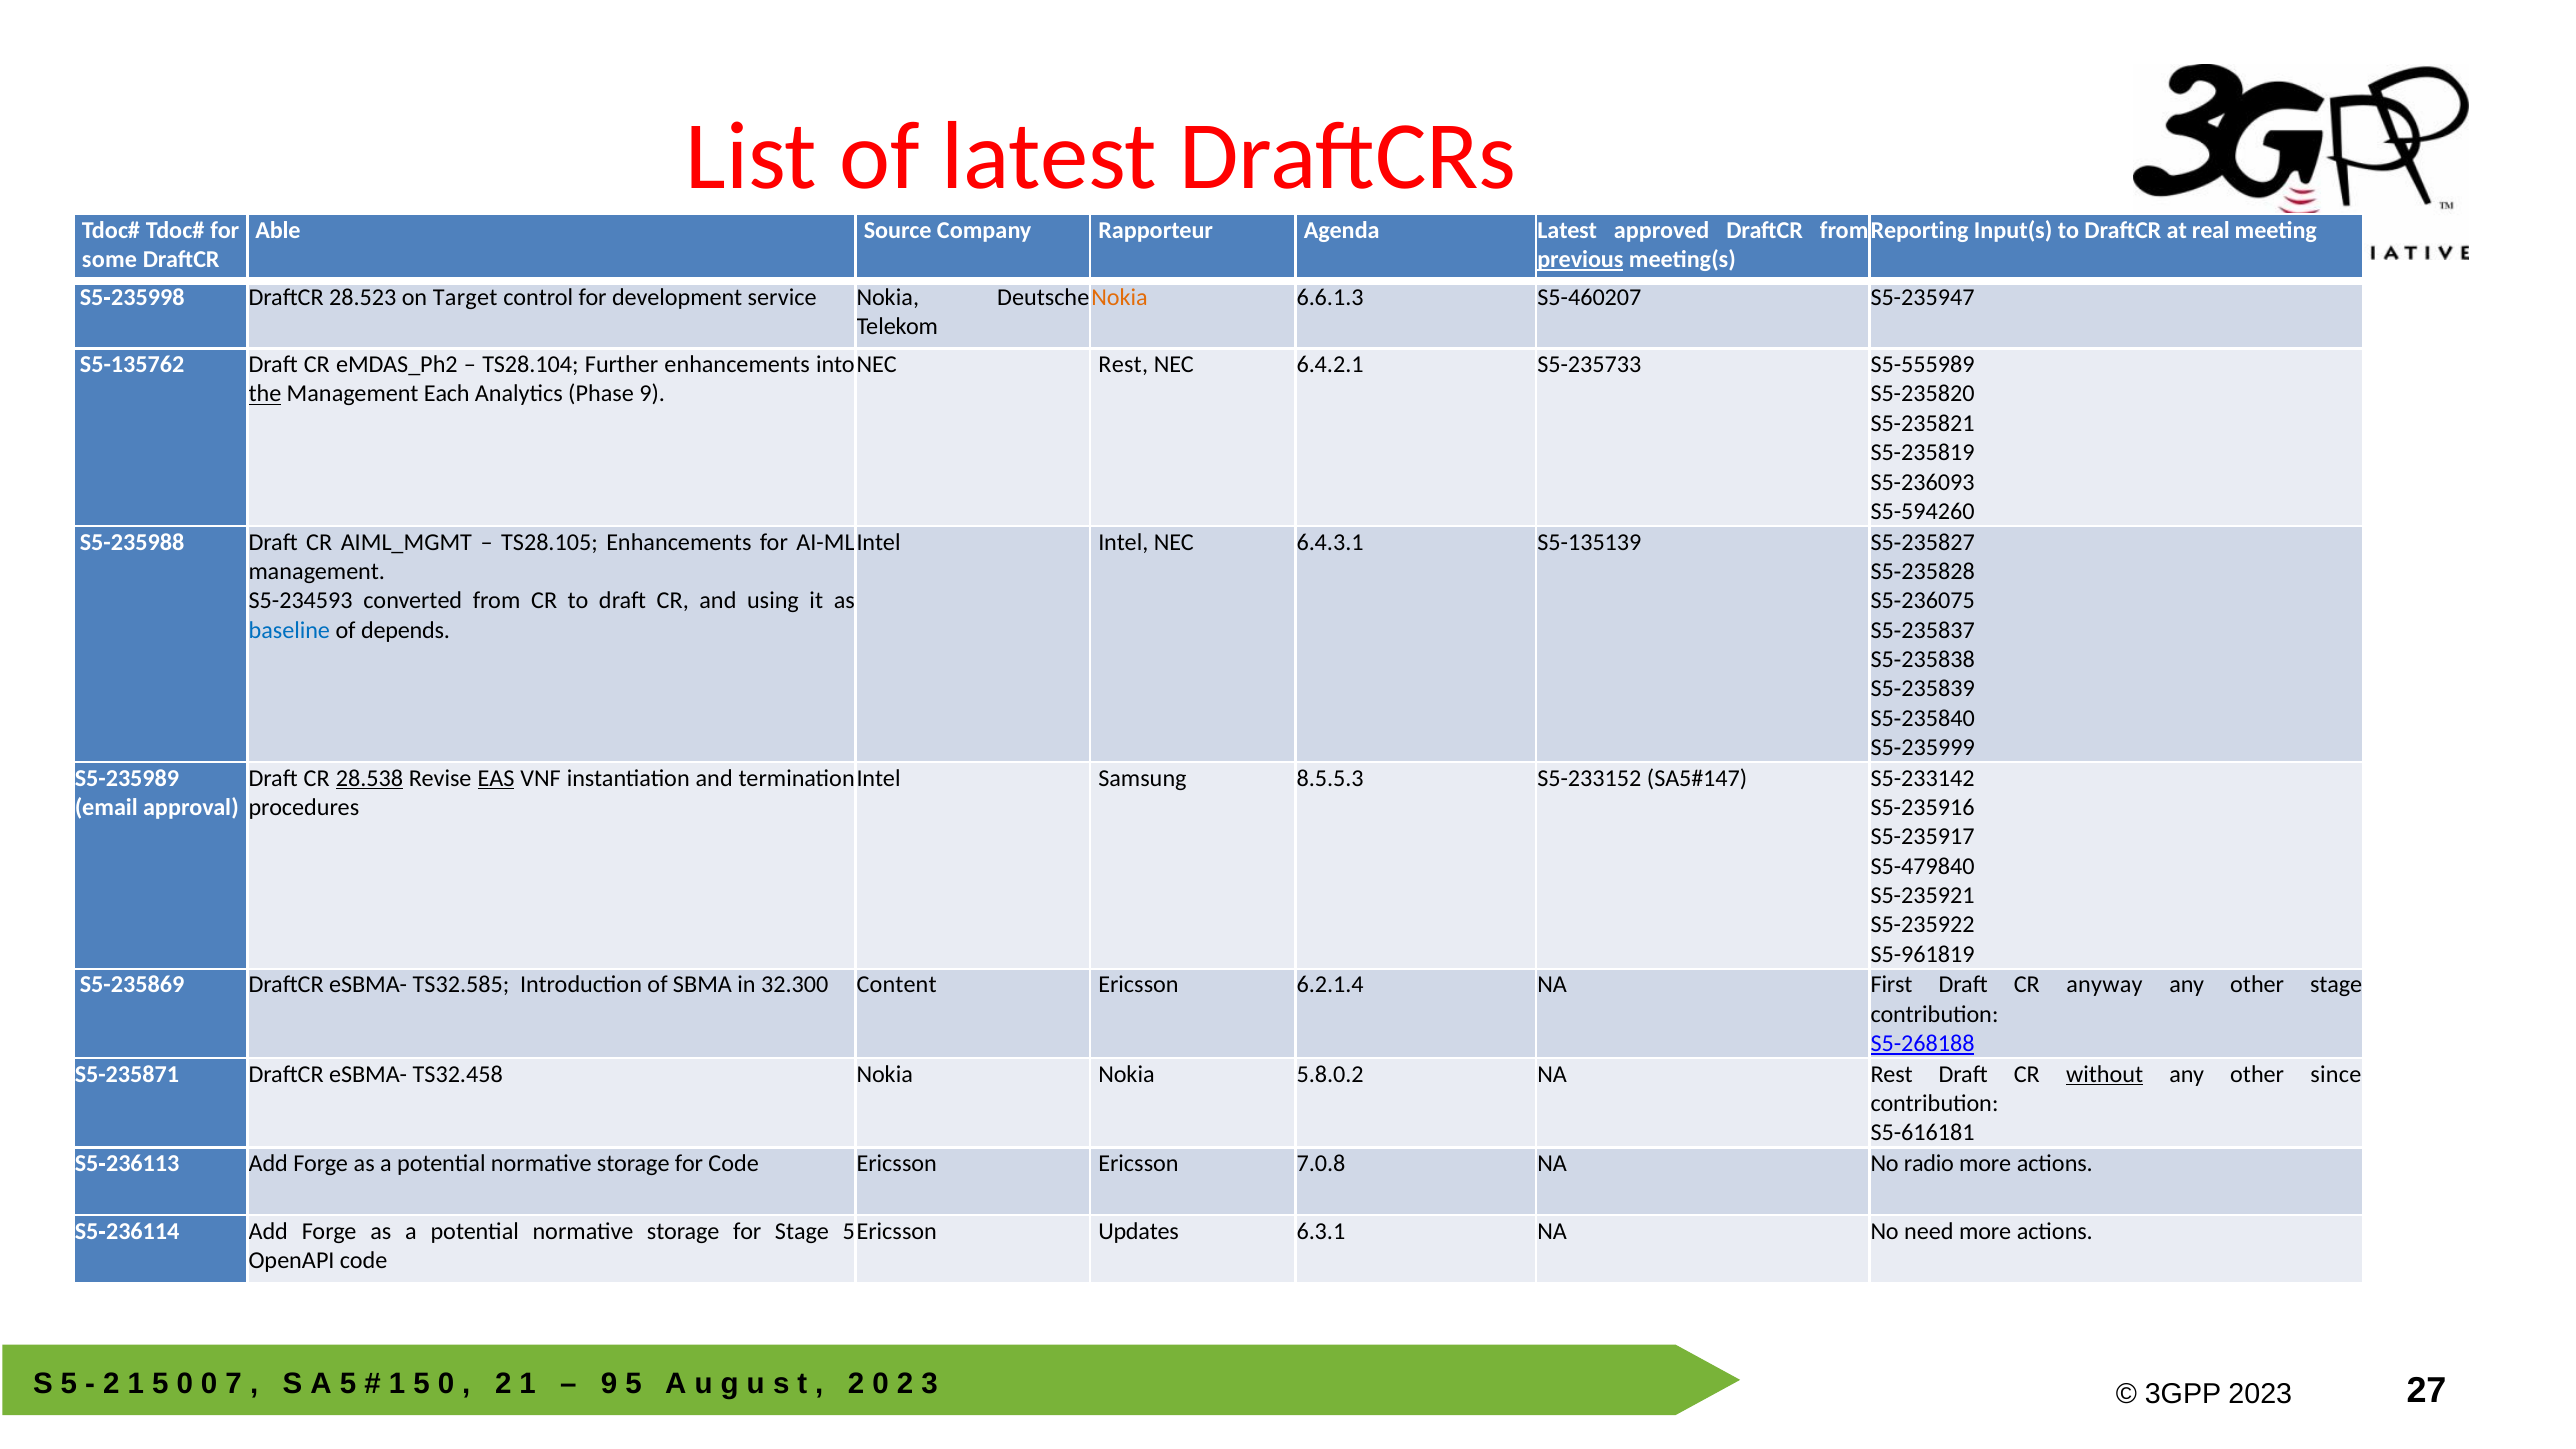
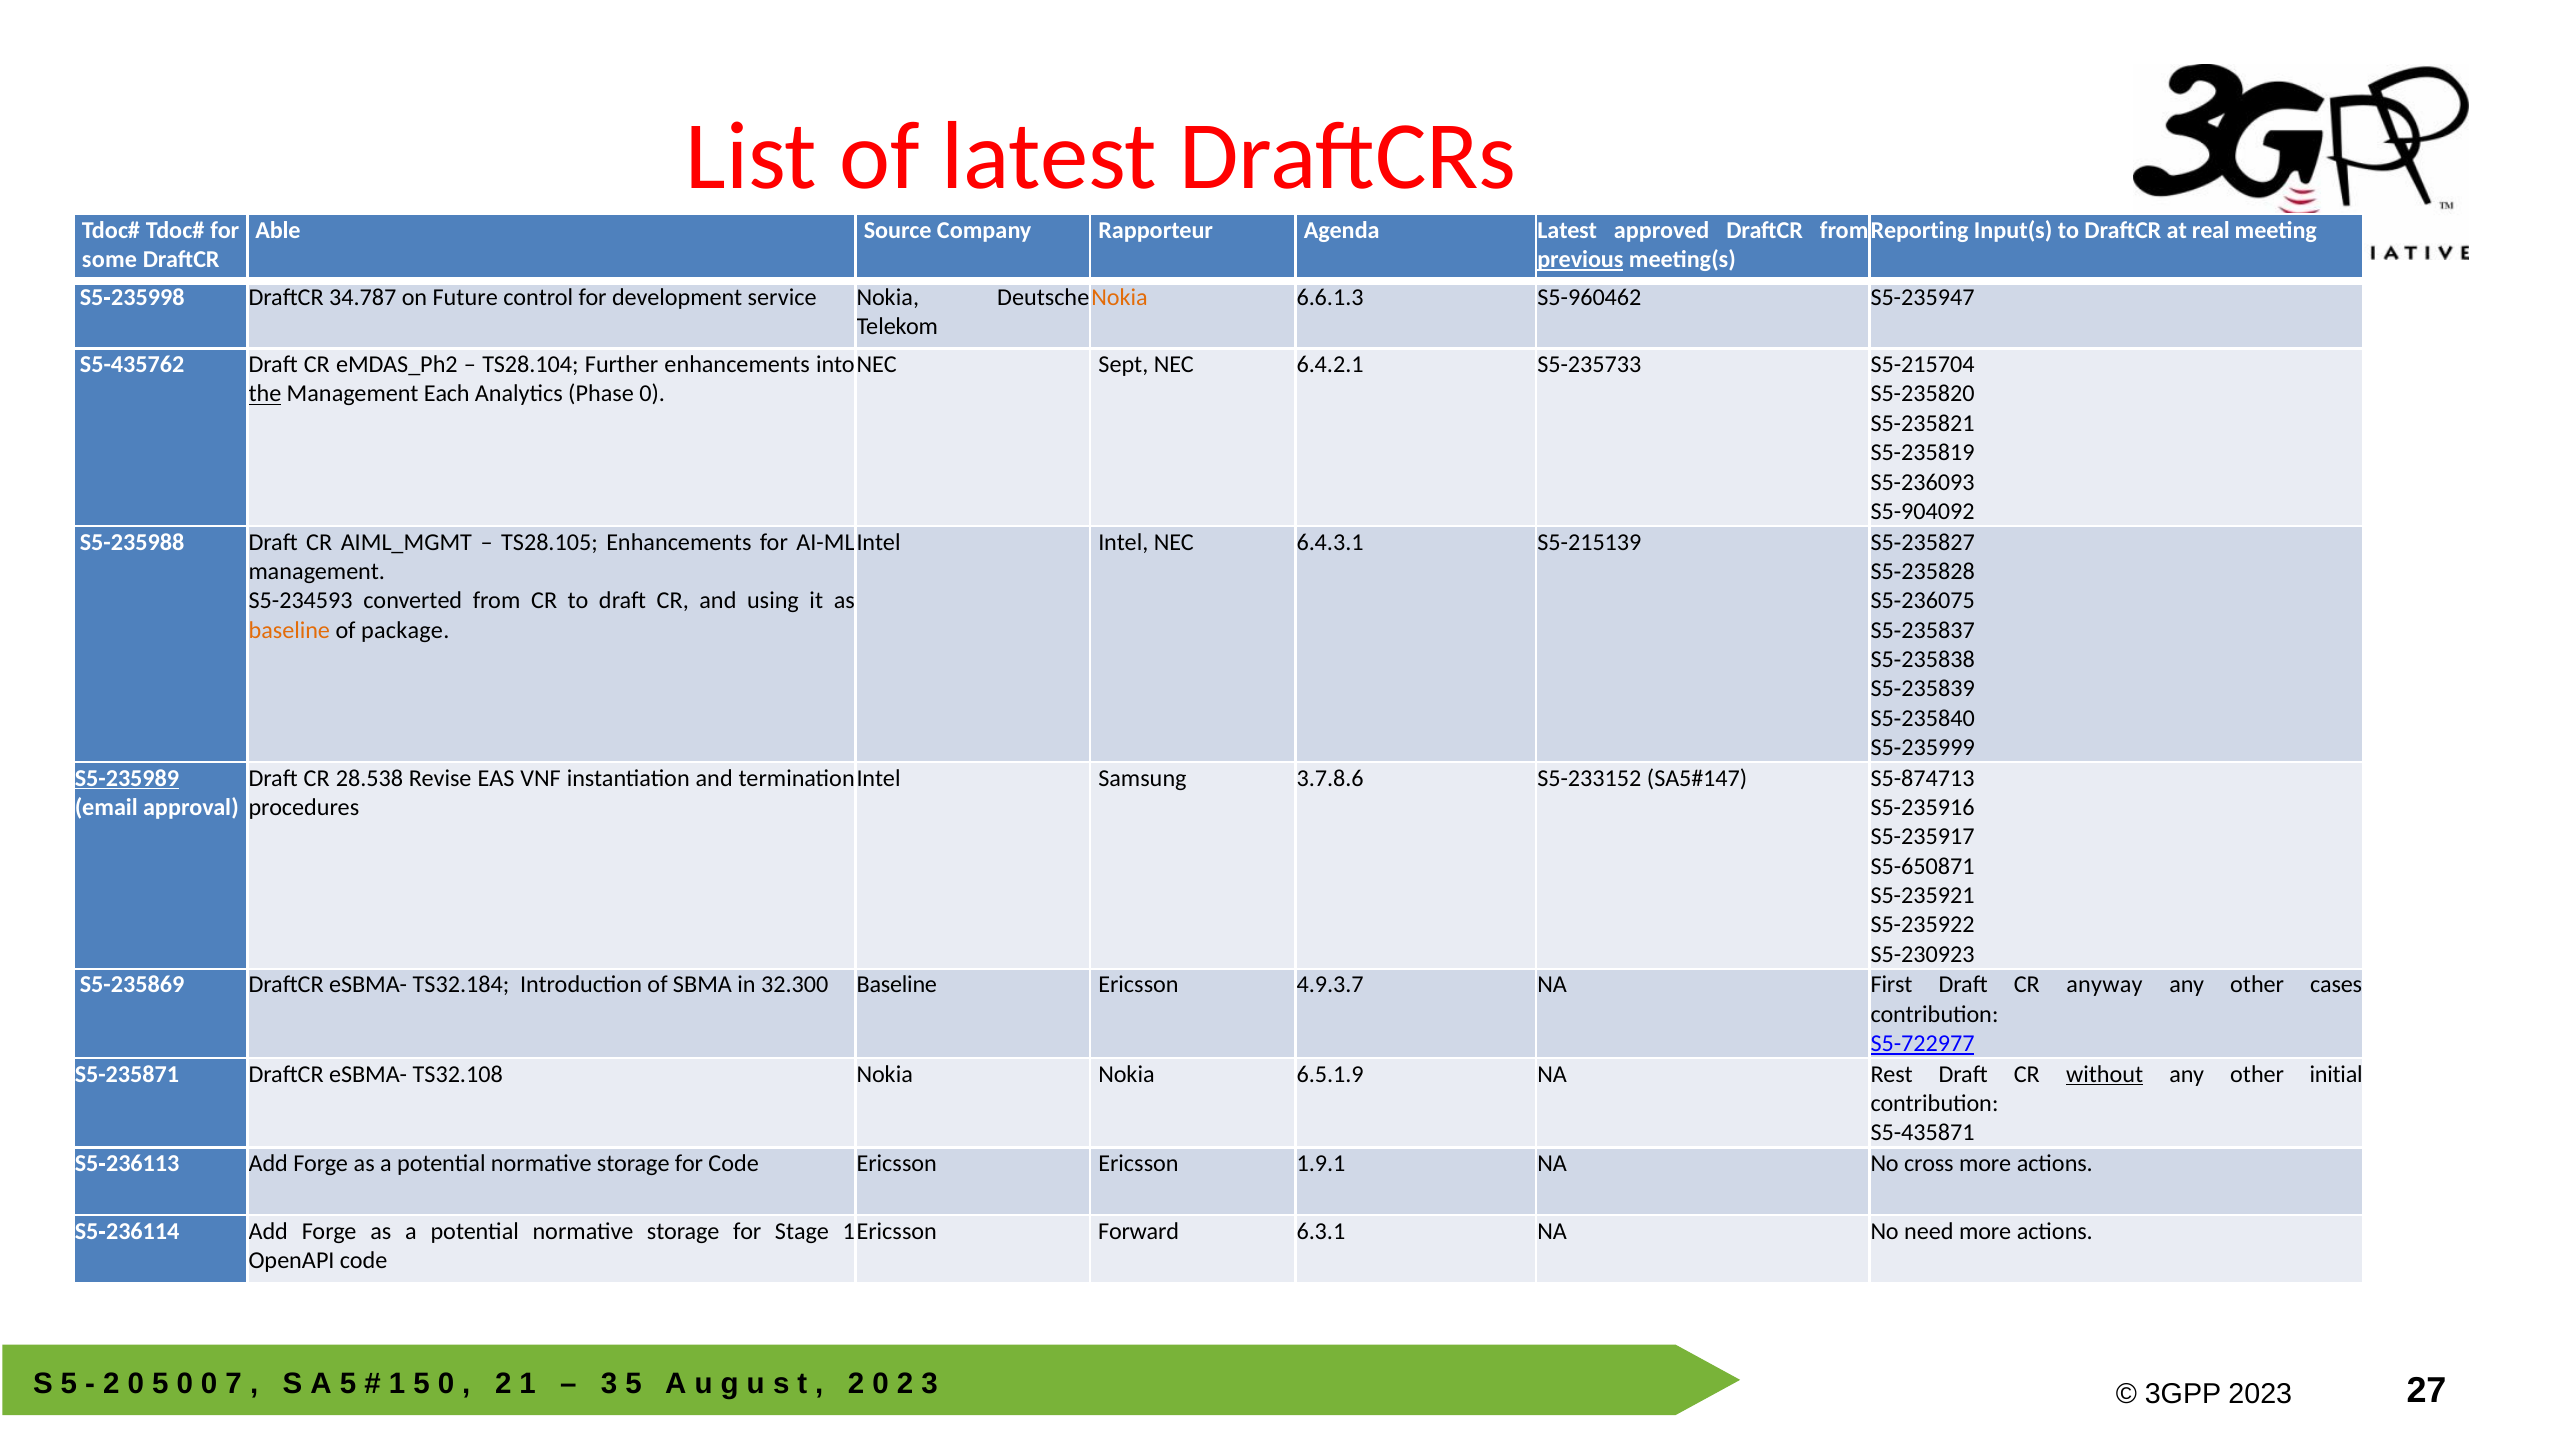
S5-460207: S5-460207 -> S5-960462
28.523: 28.523 -> 34.787
Target: Target -> Future
S5-135762: S5-135762 -> S5-435762
NEC Rest: Rest -> Sept
S5-555989: S5-555989 -> S5-215704
Phase 9: 9 -> 0
S5-594260: S5-594260 -> S5-904092
S5-135139: S5-135139 -> S5-215139
baseline at (289, 630) colour: blue -> orange
depends: depends -> package
S5-235989 underline: none -> present
28.538 underline: present -> none
EAS underline: present -> none
8.5.5.3: 8.5.5.3 -> 3.7.8.6
S5-233142: S5-233142 -> S5-874713
S5-479840: S5-479840 -> S5-650871
S5-961819: S5-961819 -> S5-230923
TS32.585: TS32.585 -> TS32.184
32.300 Content: Content -> Baseline
6.2.1.4: 6.2.1.4 -> 4.9.3.7
other stage: stage -> cases
S5-268188: S5-268188 -> S5-722977
TS32.458: TS32.458 -> TS32.108
5.8.0.2: 5.8.0.2 -> 6.5.1.9
since: since -> initial
S5-616181: S5-616181 -> S5-435871
7.0.8: 7.0.8 -> 1.9.1
radio: radio -> cross
Updates: Updates -> Forward
Stage 5: 5 -> 1
1 at (136, 1384): 1 -> 0
9 at (609, 1384): 9 -> 3
